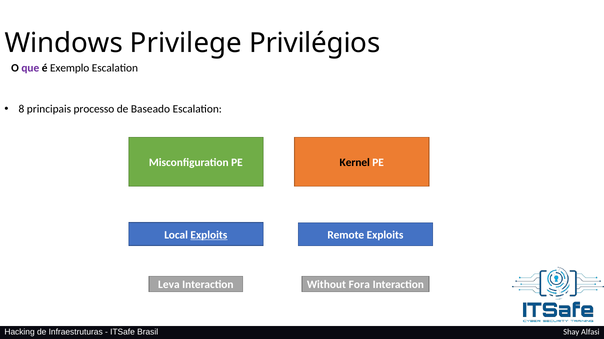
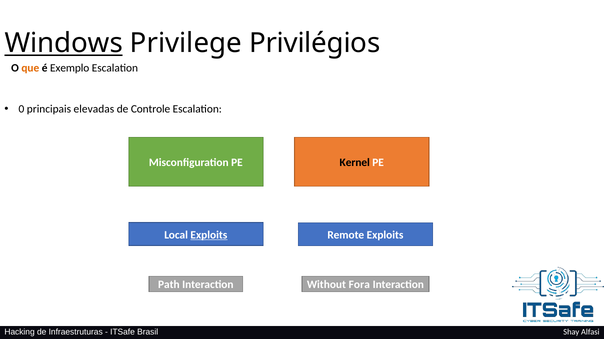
Windows underline: none -> present
que colour: purple -> orange
8: 8 -> 0
processo: processo -> elevadas
Baseado: Baseado -> Controle
Leva: Leva -> Path
